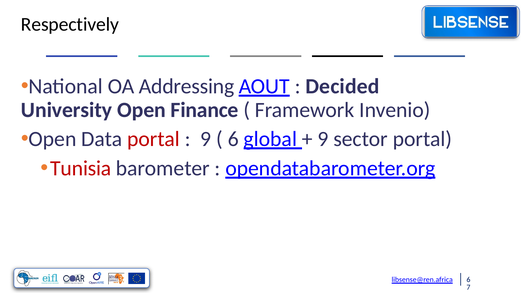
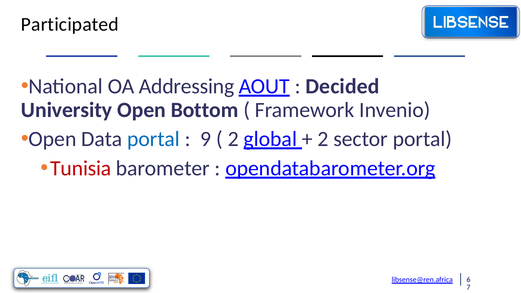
Respectively: Respectively -> Participated
Finance: Finance -> Bottom
portal at (153, 139) colour: red -> blue
6 at (233, 139): 6 -> 2
9 at (323, 139): 9 -> 2
